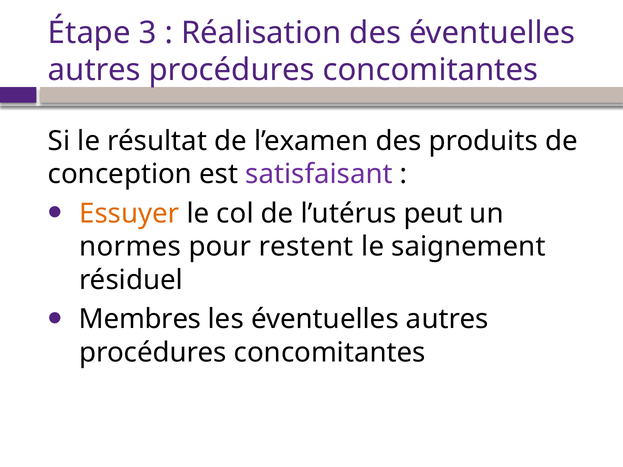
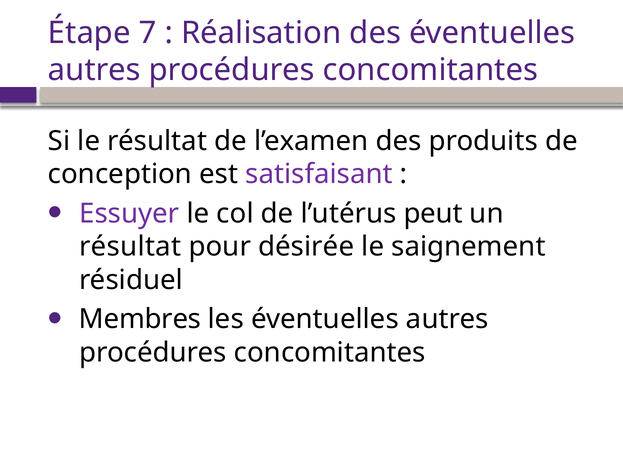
3: 3 -> 7
Essuyer colour: orange -> purple
normes at (130, 247): normes -> résultat
restent: restent -> désirée
